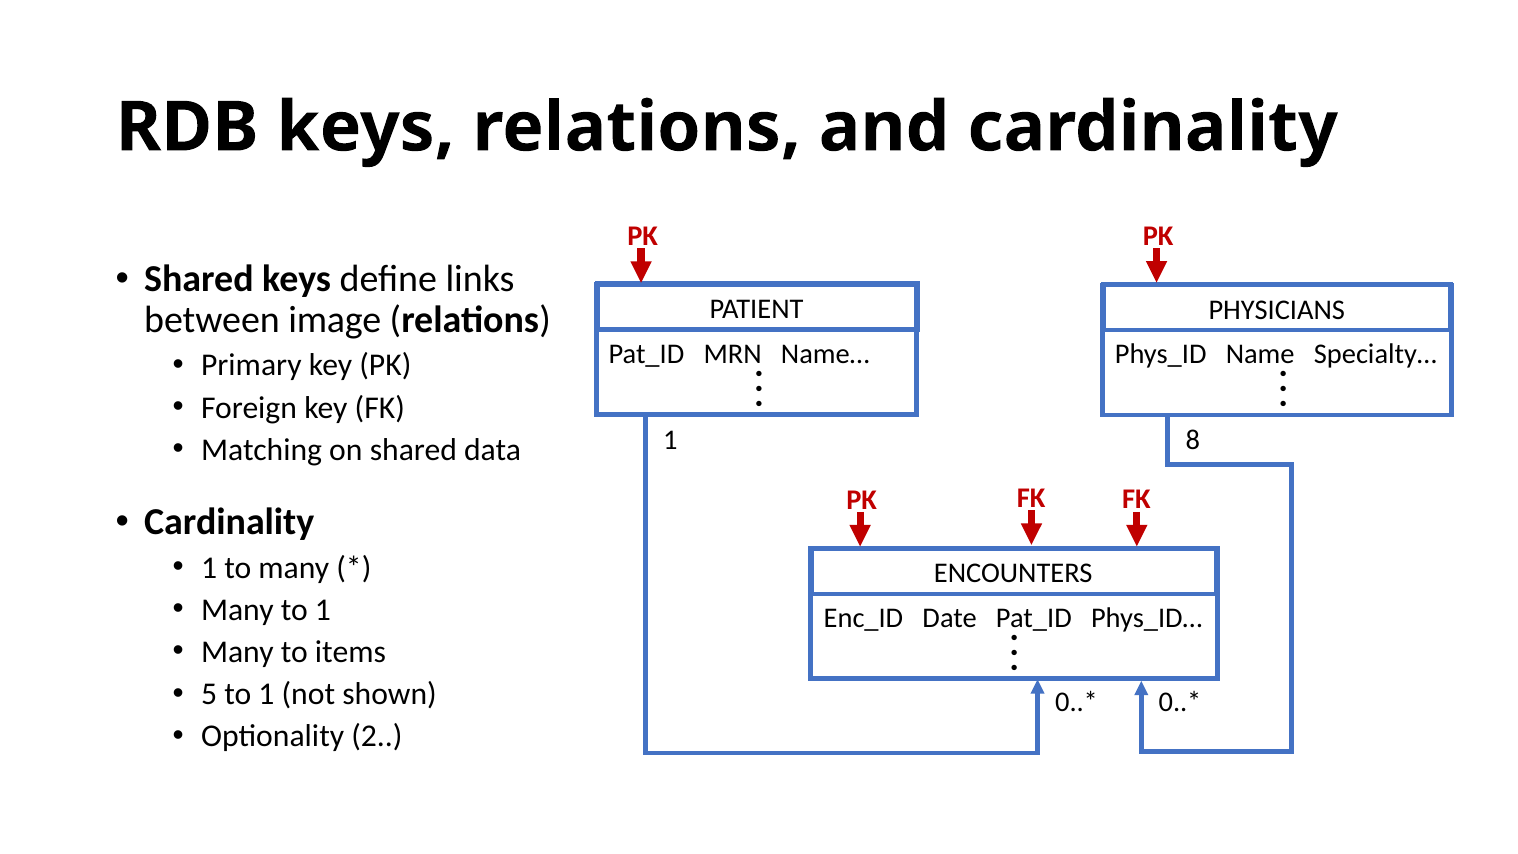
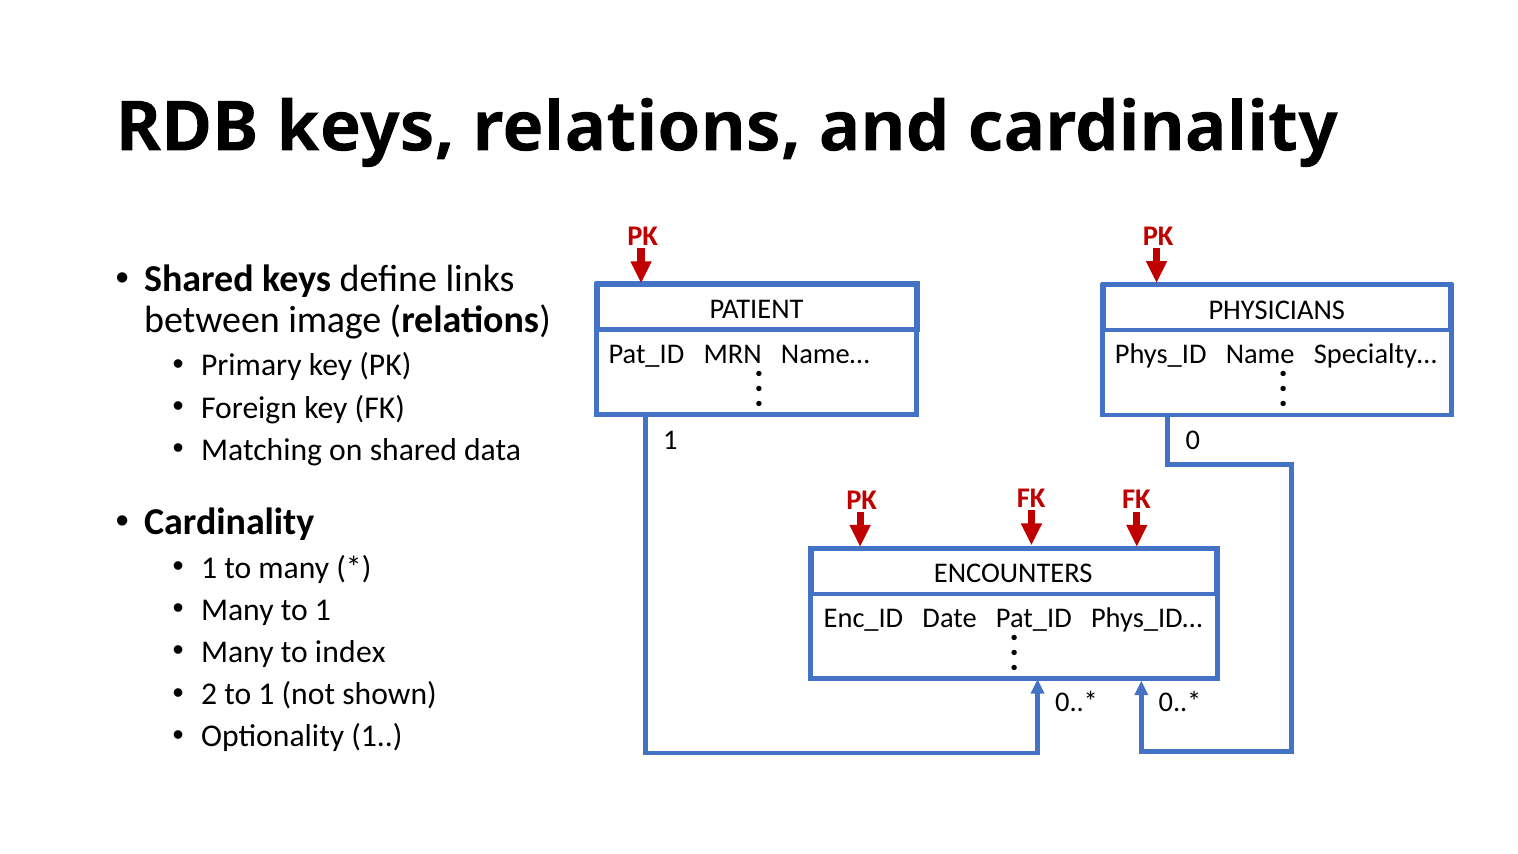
8: 8 -> 0
items: items -> index
5: 5 -> 2
Optionality 2: 2 -> 1
